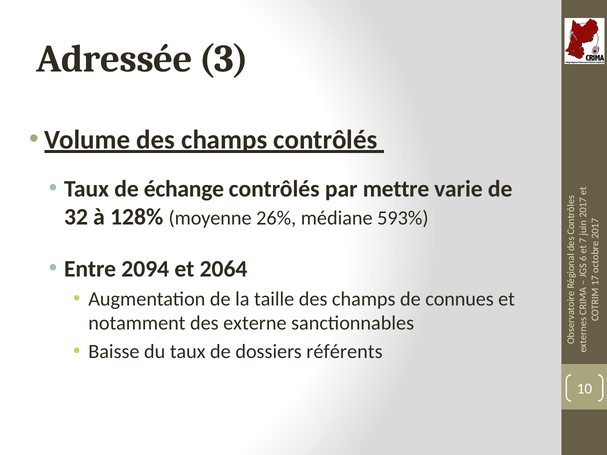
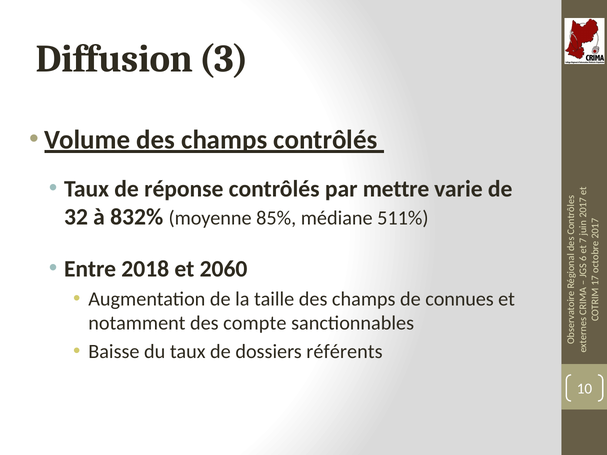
Adressée: Adressée -> Diffusion
échange: échange -> réponse
128%: 128% -> 832%
26%: 26% -> 85%
593%: 593% -> 511%
2094: 2094 -> 2018
2064: 2064 -> 2060
externe: externe -> compte
